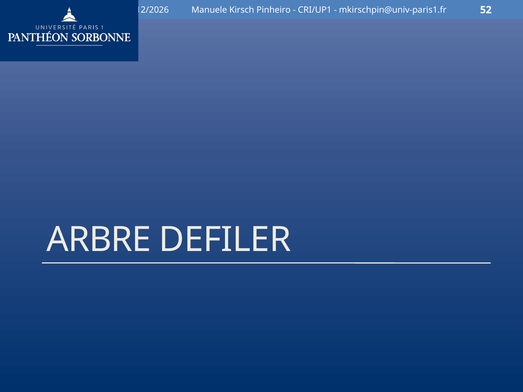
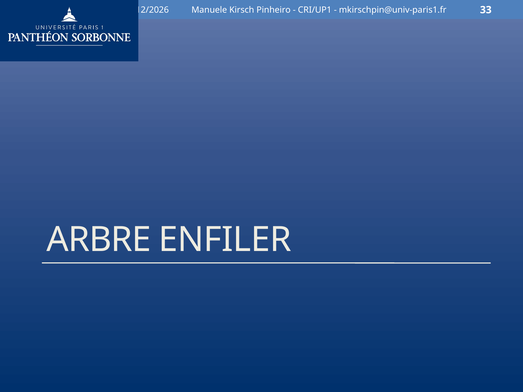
52: 52 -> 33
DEFILER: DEFILER -> ENFILER
